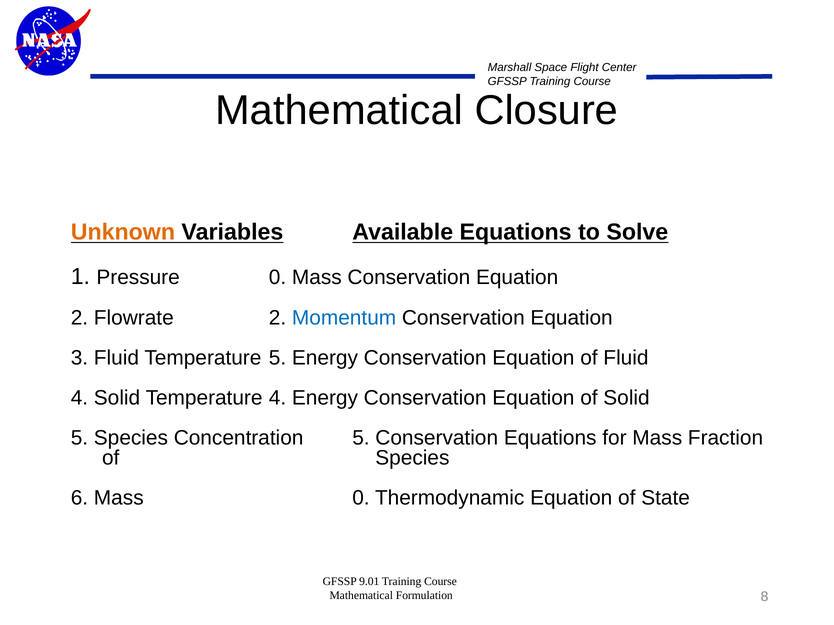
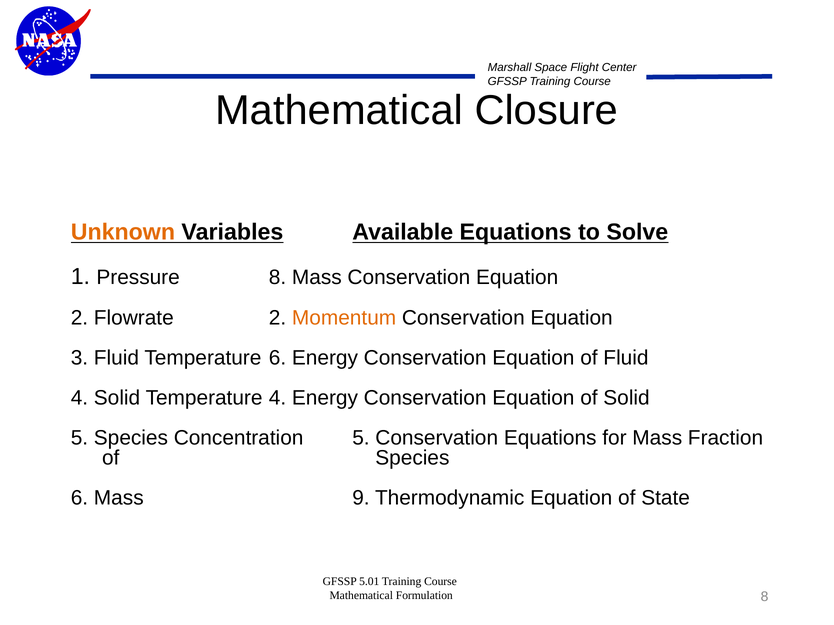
Pressure 0: 0 -> 8
Momentum colour: blue -> orange
Temperature 5: 5 -> 6
Mass 0: 0 -> 9
9.01: 9.01 -> 5.01
